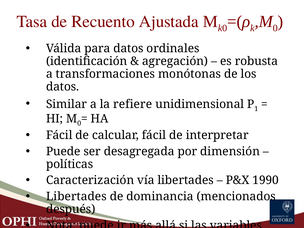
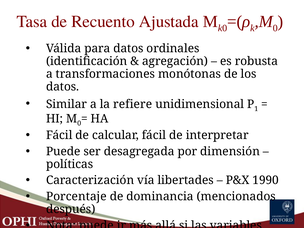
Libertades at (76, 196): Libertades -> Porcentaje
